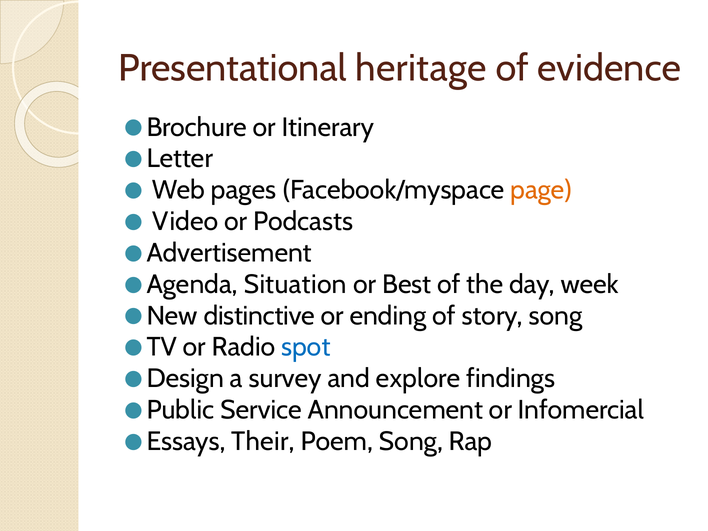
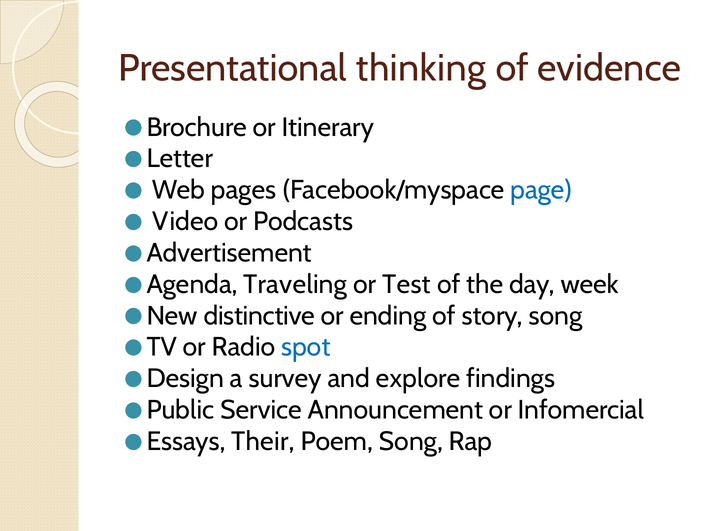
heritage: heritage -> thinking
page colour: orange -> blue
Situation: Situation -> Traveling
Best: Best -> Test
